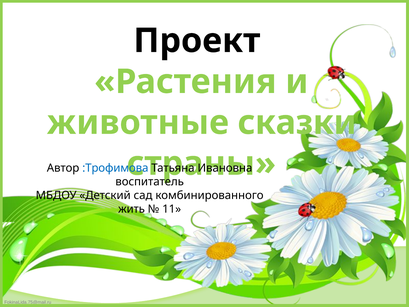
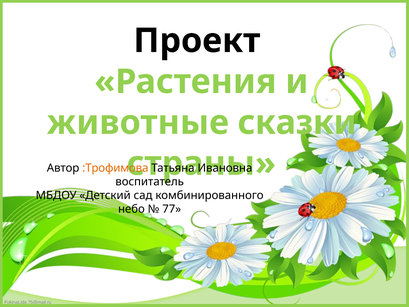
:Трофимова colour: blue -> orange
жить: жить -> небо
11: 11 -> 77
